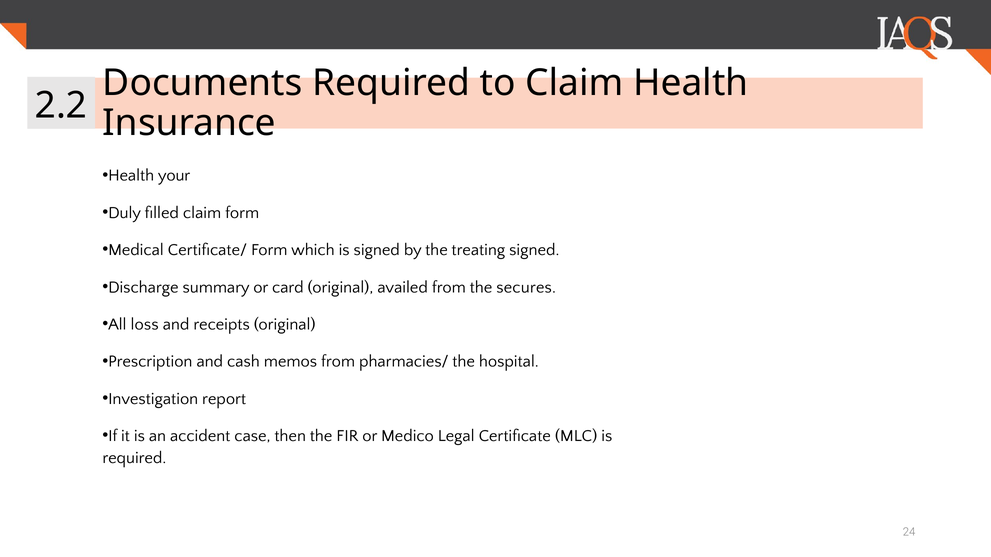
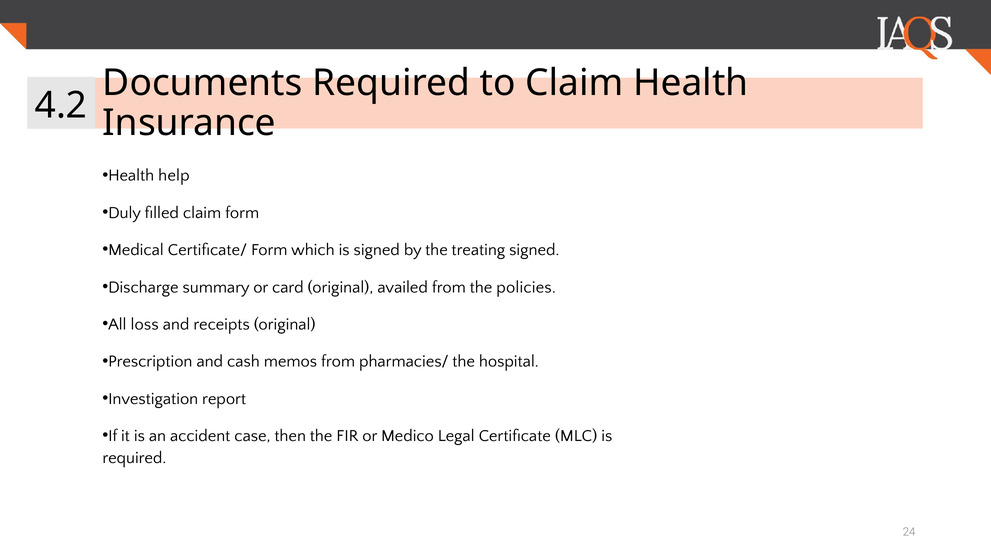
2.2: 2.2 -> 4.2
your: your -> help
secures: secures -> policies
